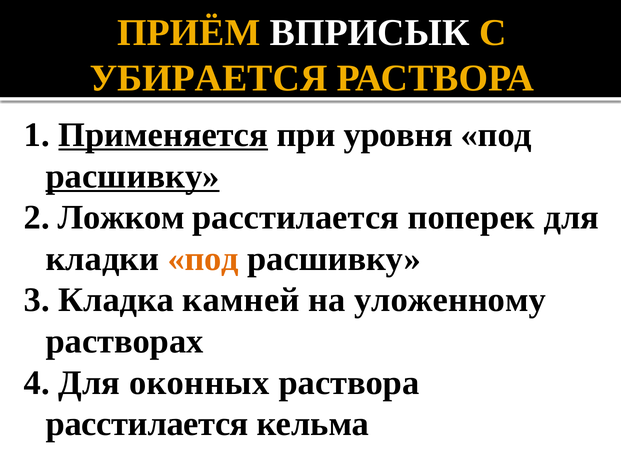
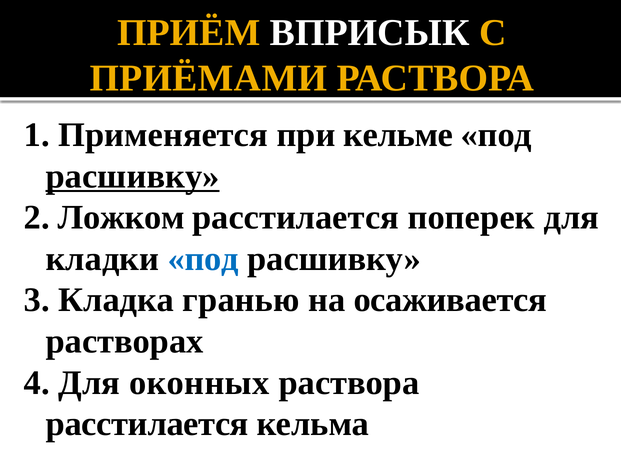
УБИРАЕТСЯ: УБИРАЕТСЯ -> ПРИЁМАМИ
Применяется underline: present -> none
уровня: уровня -> кельме
под at (203, 259) colour: orange -> blue
камней: камней -> гранью
уложенному: уложенному -> осаживается
